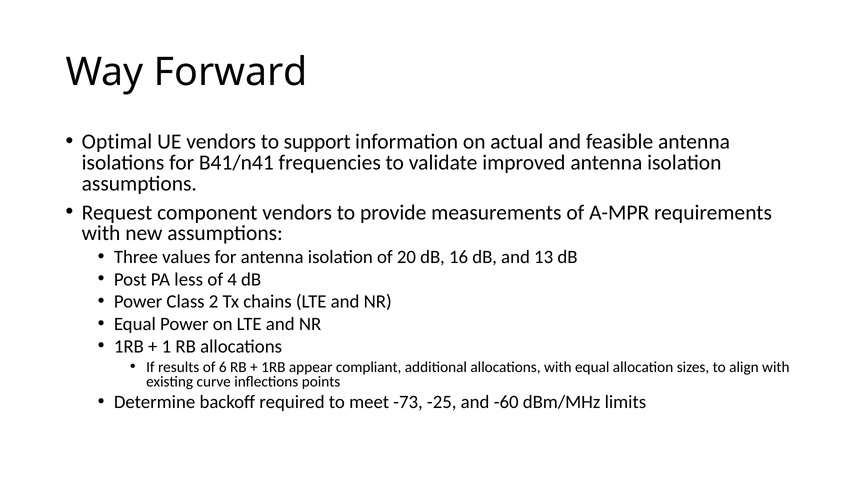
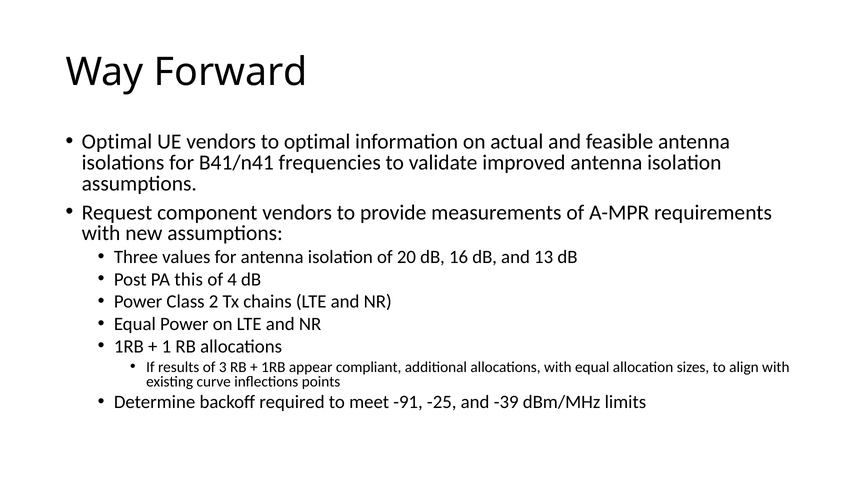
to support: support -> optimal
less: less -> this
6: 6 -> 3
-73: -73 -> -91
-60: -60 -> -39
